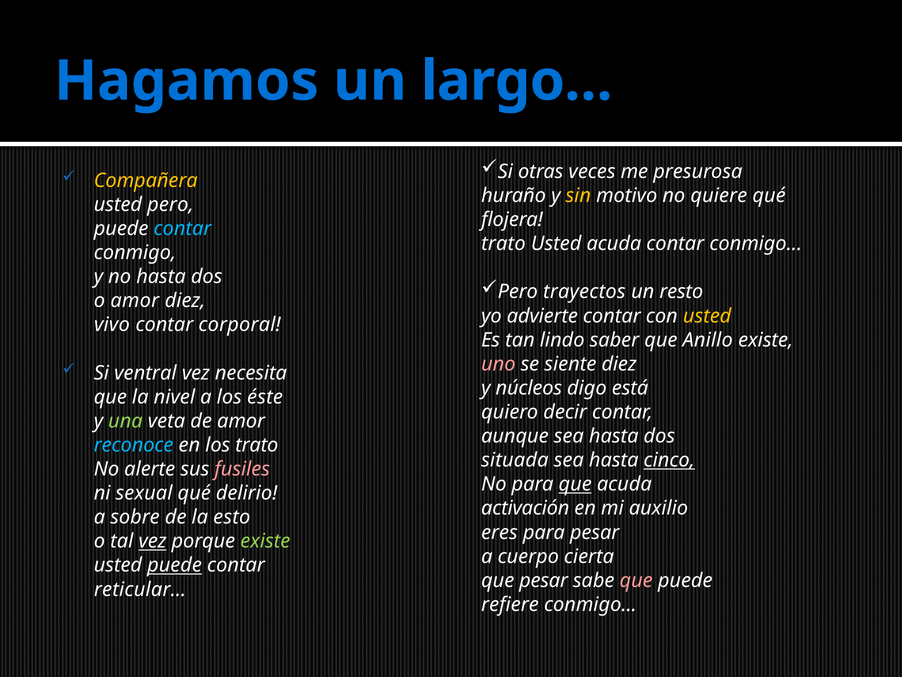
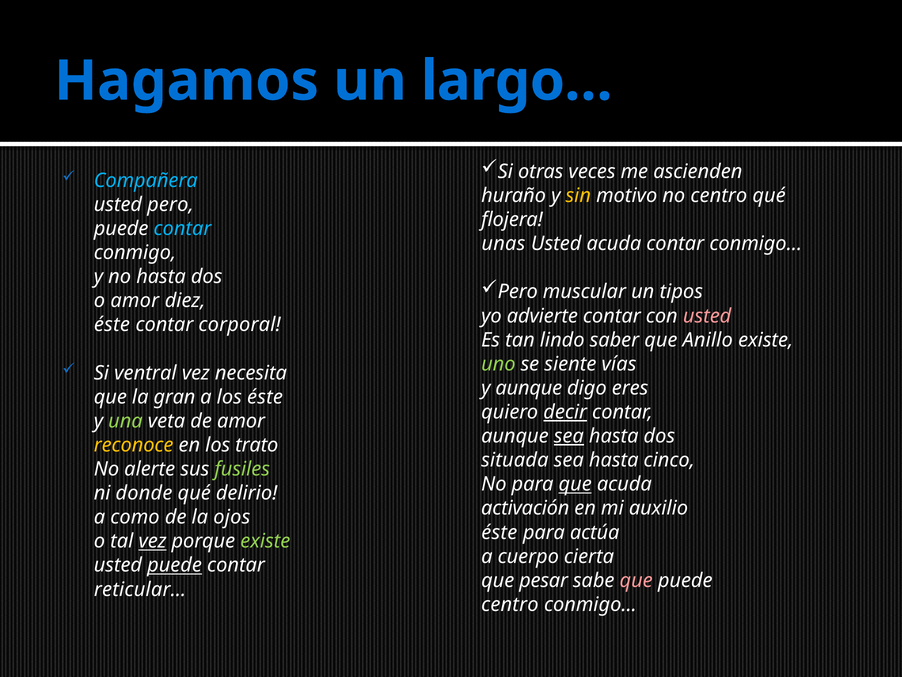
presurosa: presurosa -> ascienden
Compañera colour: yellow -> light blue
no quiere: quiere -> centro
trato at (503, 244): trato -> unas
trayectos: trayectos -> muscular
resto: resto -> tipos
usted at (707, 316) colour: yellow -> pink
vivo at (112, 325): vivo -> éste
uno colour: pink -> light green
siente diez: diez -> vías
y núcleos: núcleos -> aunque
está: está -> eres
nivel: nivel -> gran
decir underline: none -> present
sea at (569, 436) underline: none -> present
reconoce colour: light blue -> yellow
cinco underline: present -> none
fusiles colour: pink -> light green
sexual: sexual -> donde
sobre: sobre -> como
esto: esto -> ojos
eres at (499, 532): eres -> éste
para pesar: pesar -> actúa
refiere at (510, 604): refiere -> centro
